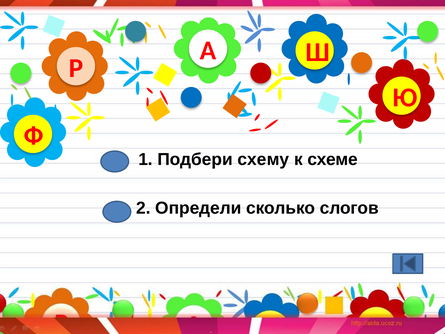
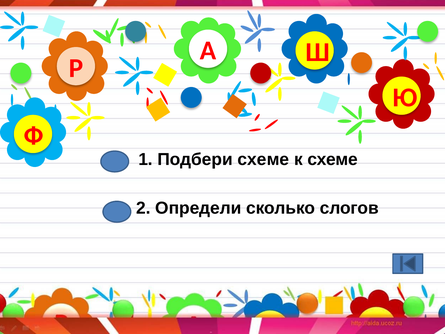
Подбери схему: схему -> схеме
